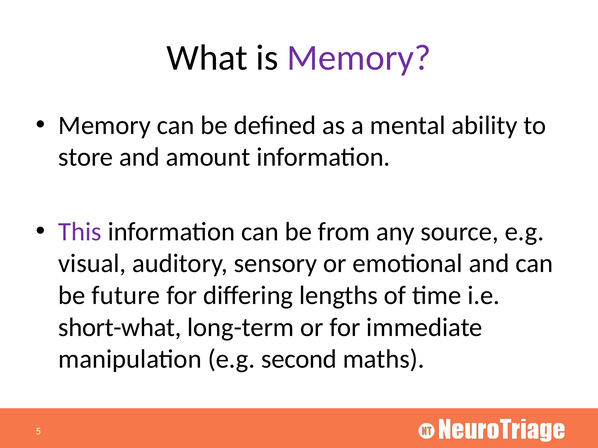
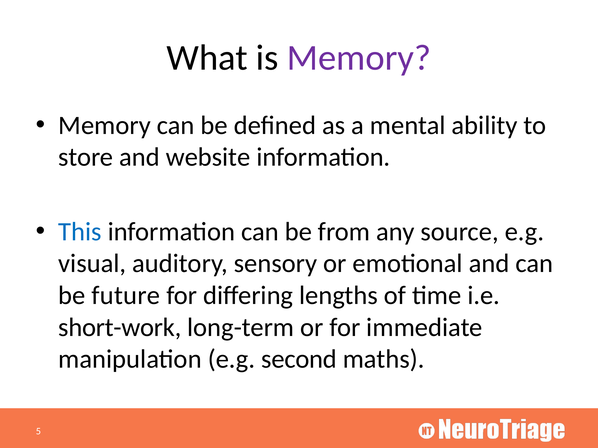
amount: amount -> website
This colour: purple -> blue
short-what: short-what -> short-work
